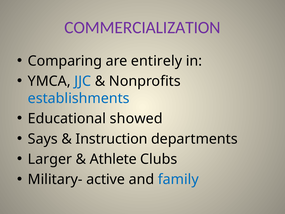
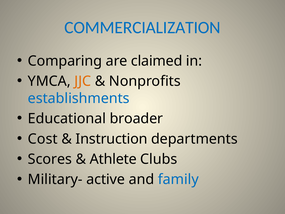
COMMERCIALIZATION colour: purple -> blue
entirely: entirely -> claimed
JJC colour: blue -> orange
showed: showed -> broader
Says: Says -> Cost
Larger: Larger -> Scores
